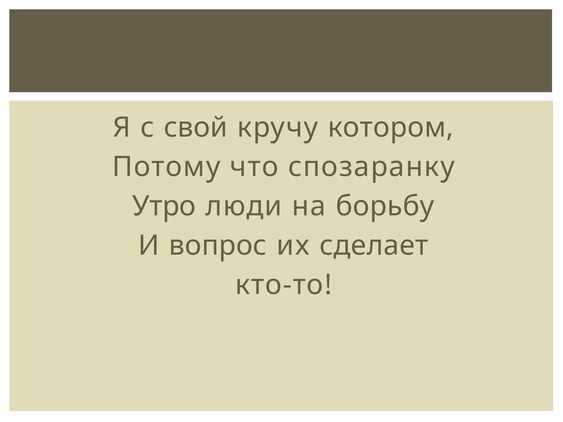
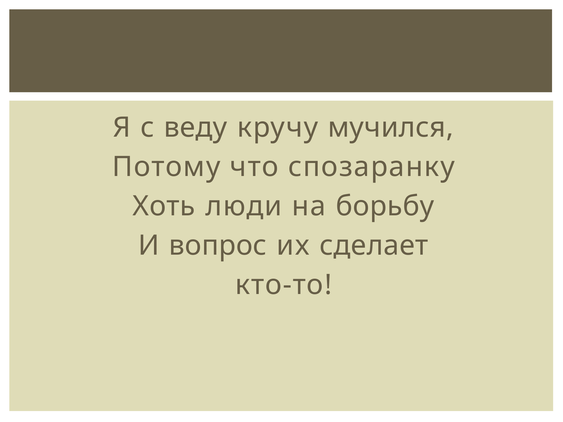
свой: свой -> веду
котором: котором -> мучился
Утро: Утро -> Хоть
